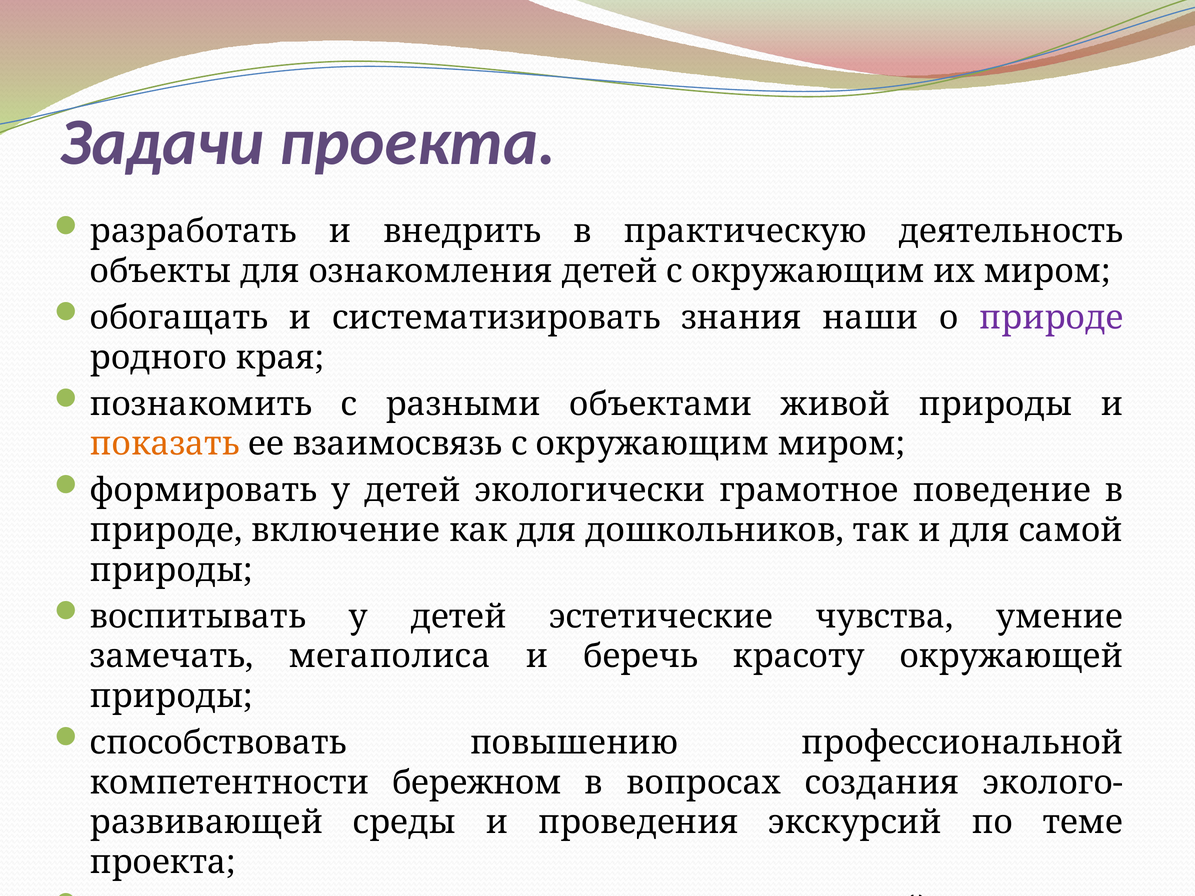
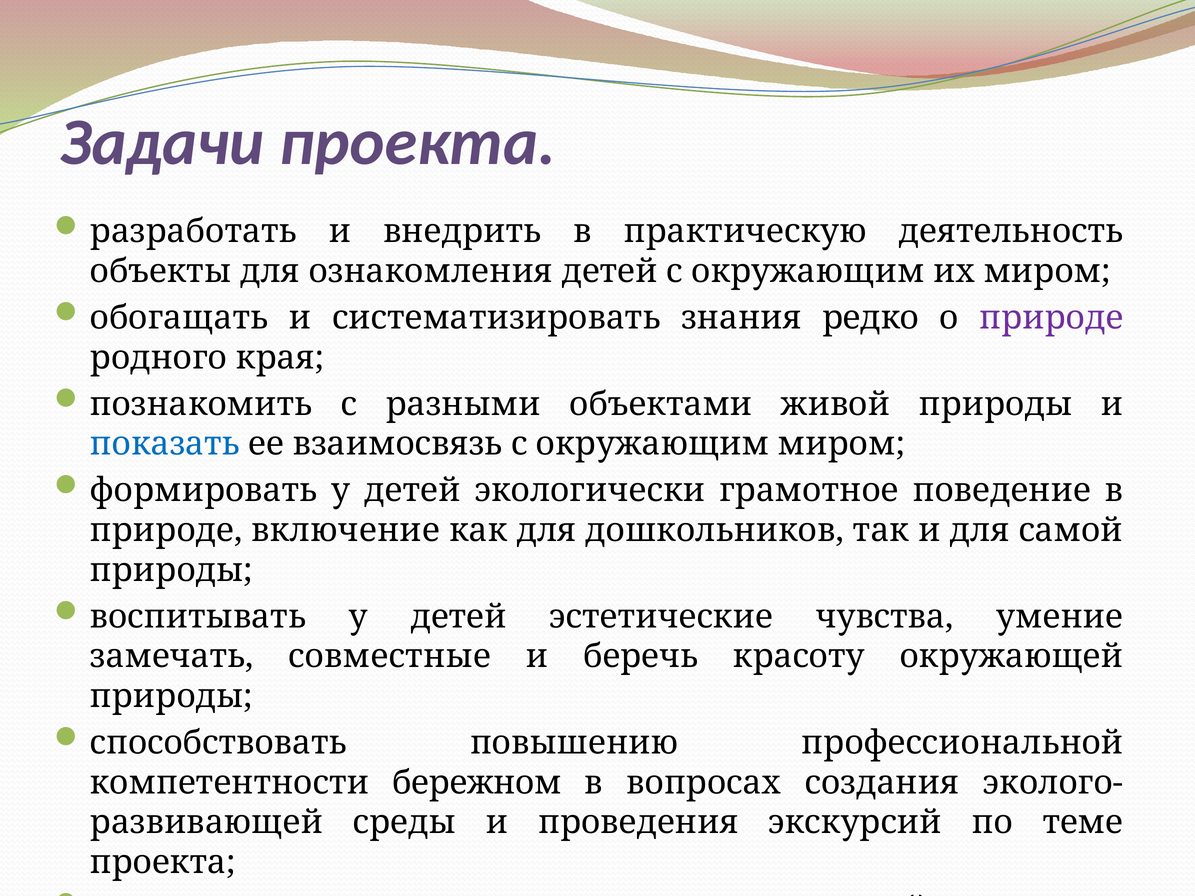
наши: наши -> редко
показать colour: orange -> blue
мегаполиса: мегаполиса -> совместные
